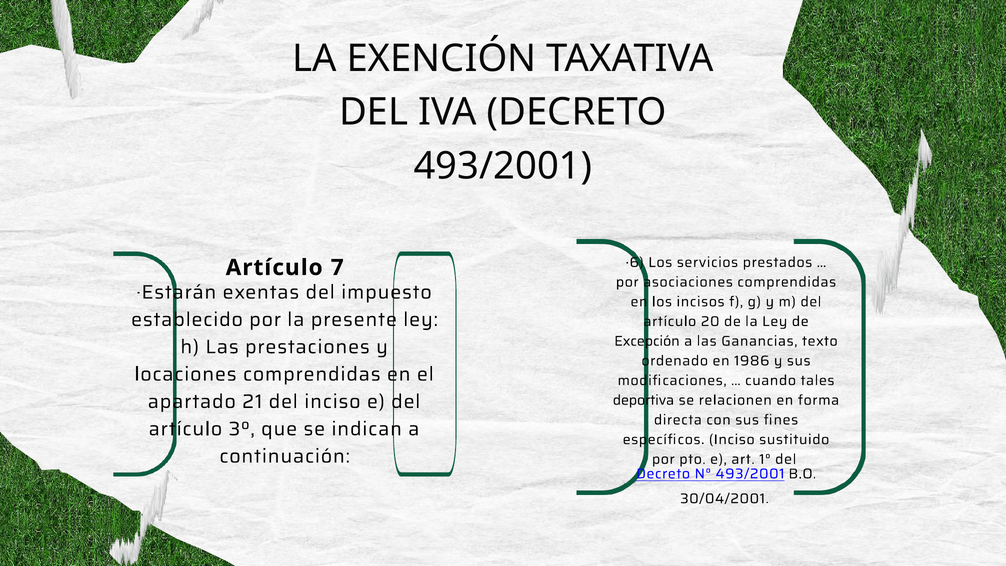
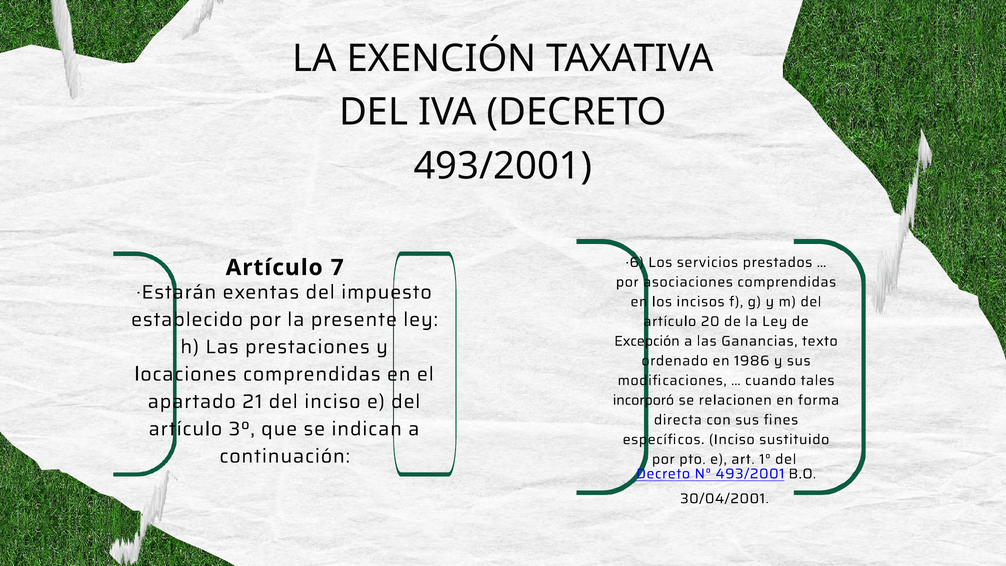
deportiva: deportiva -> incorporó
